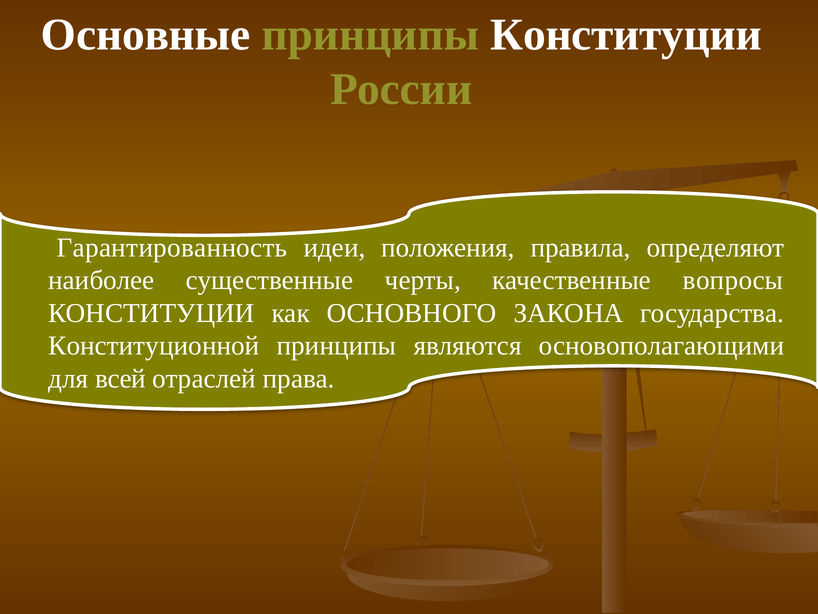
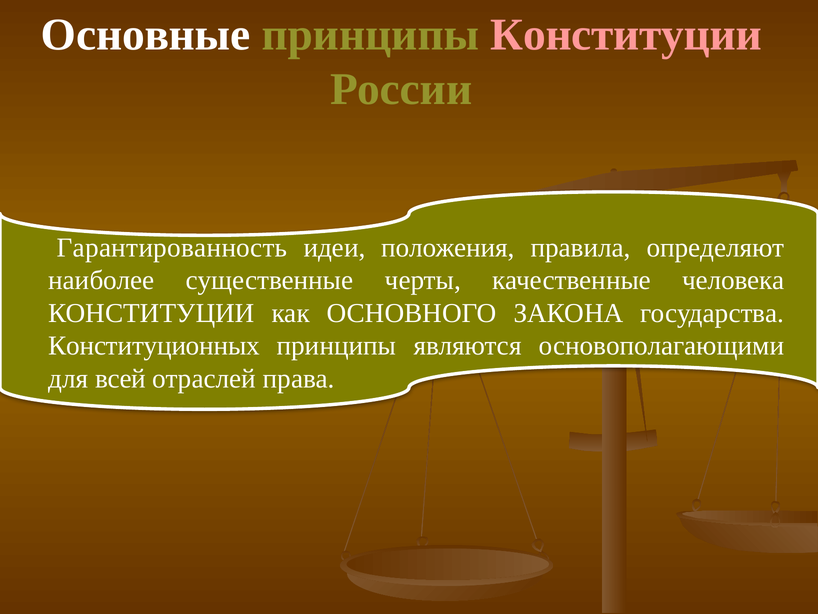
Конституции at (626, 35) colour: white -> pink
вопросы: вопросы -> человека
Конституционной: Конституционной -> Конституционных
